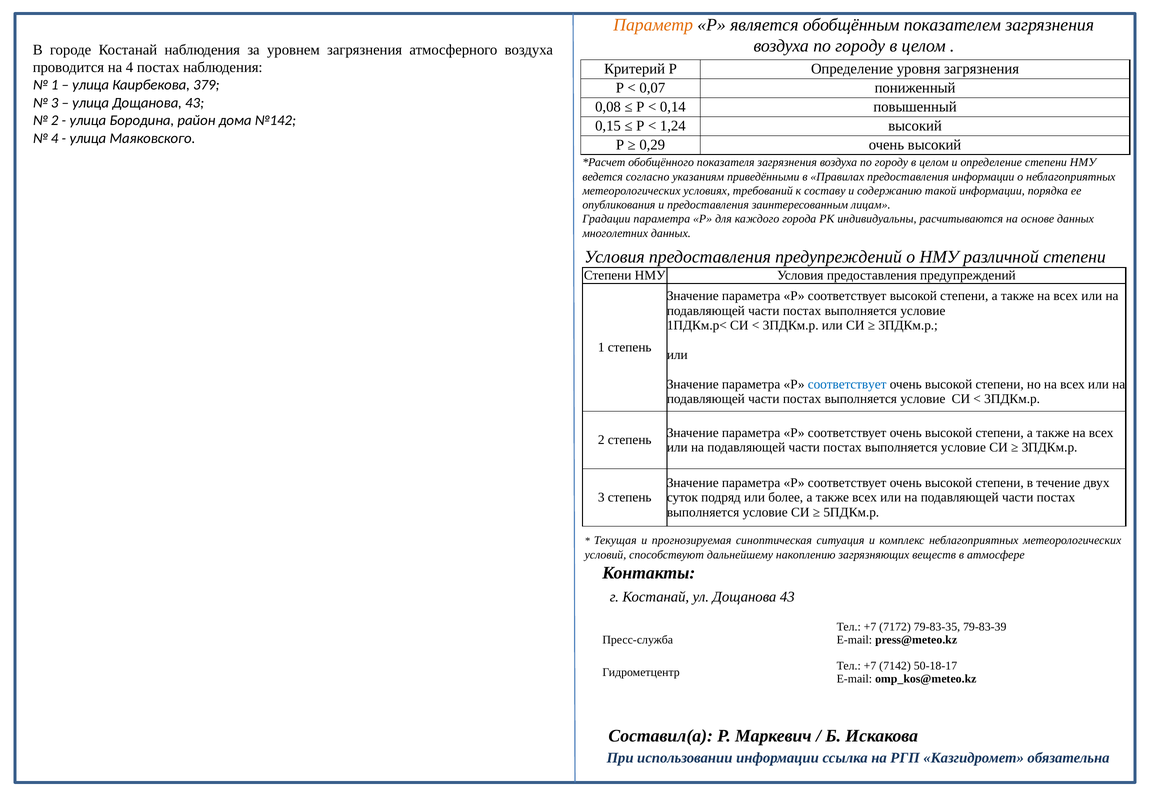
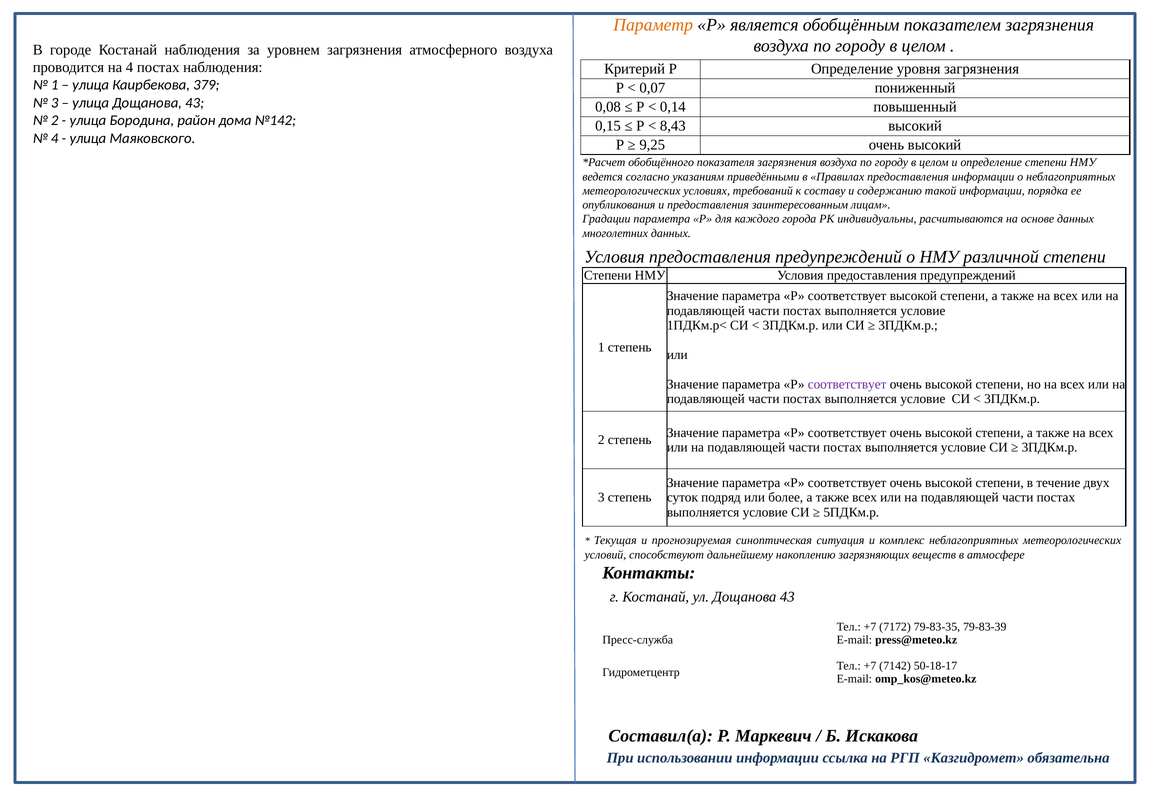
1,24: 1,24 -> 8,43
0,29: 0,29 -> 9,25
соответствует at (847, 384) colour: blue -> purple
